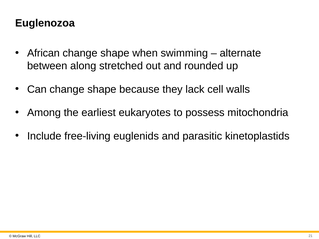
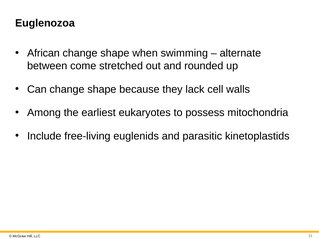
along: along -> come
